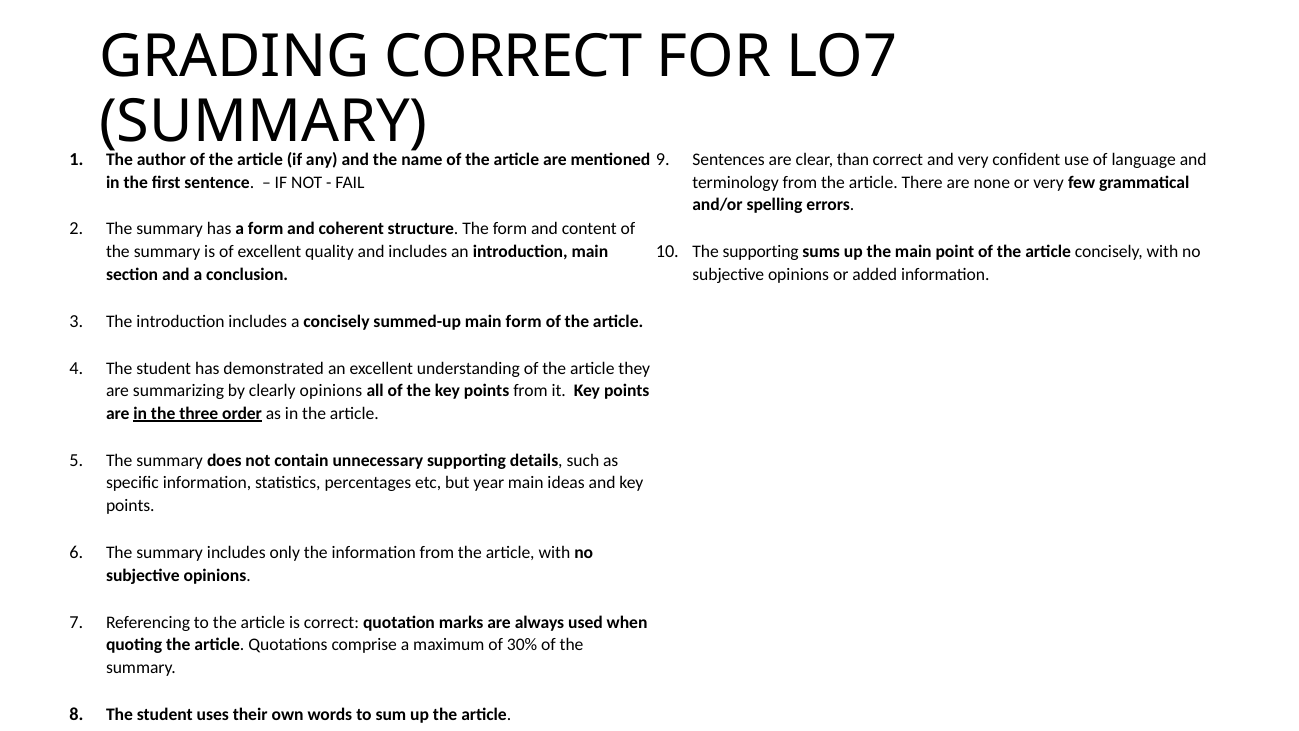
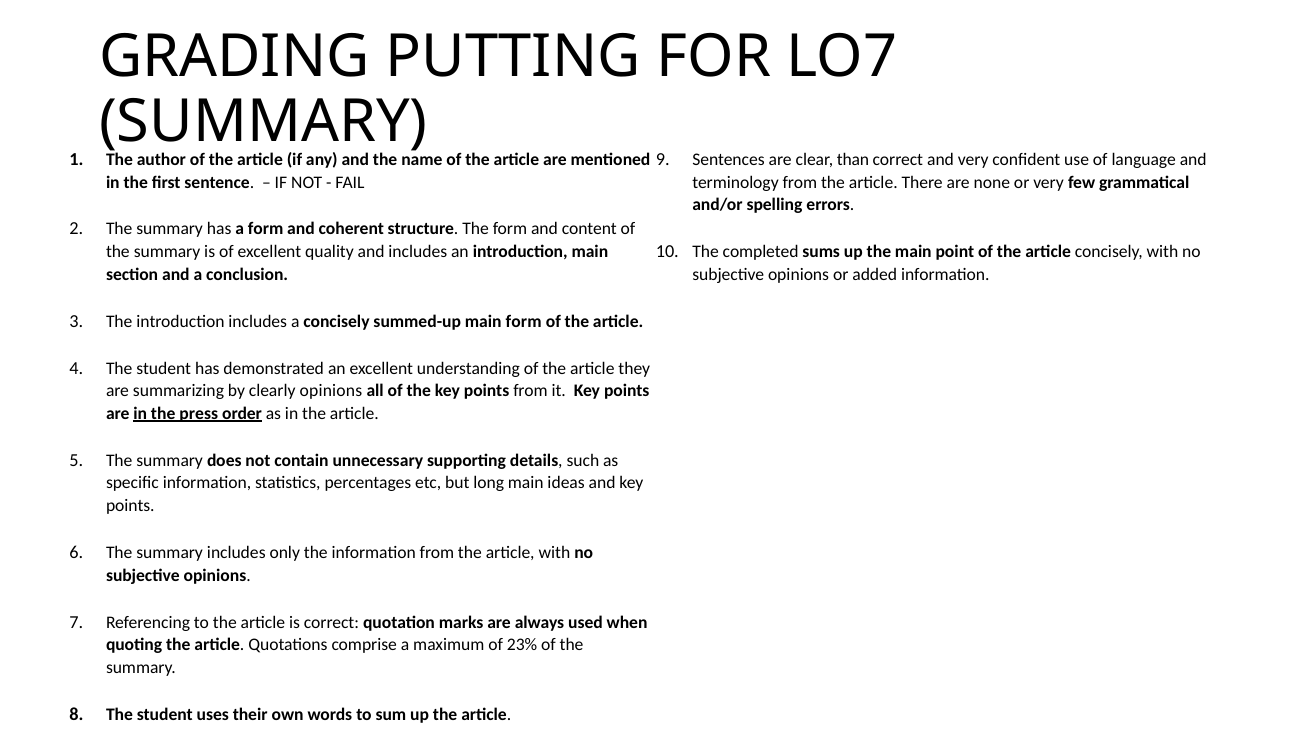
GRADING CORRECT: CORRECT -> PUTTING
The supporting: supporting -> completed
three: three -> press
year: year -> long
30%: 30% -> 23%
